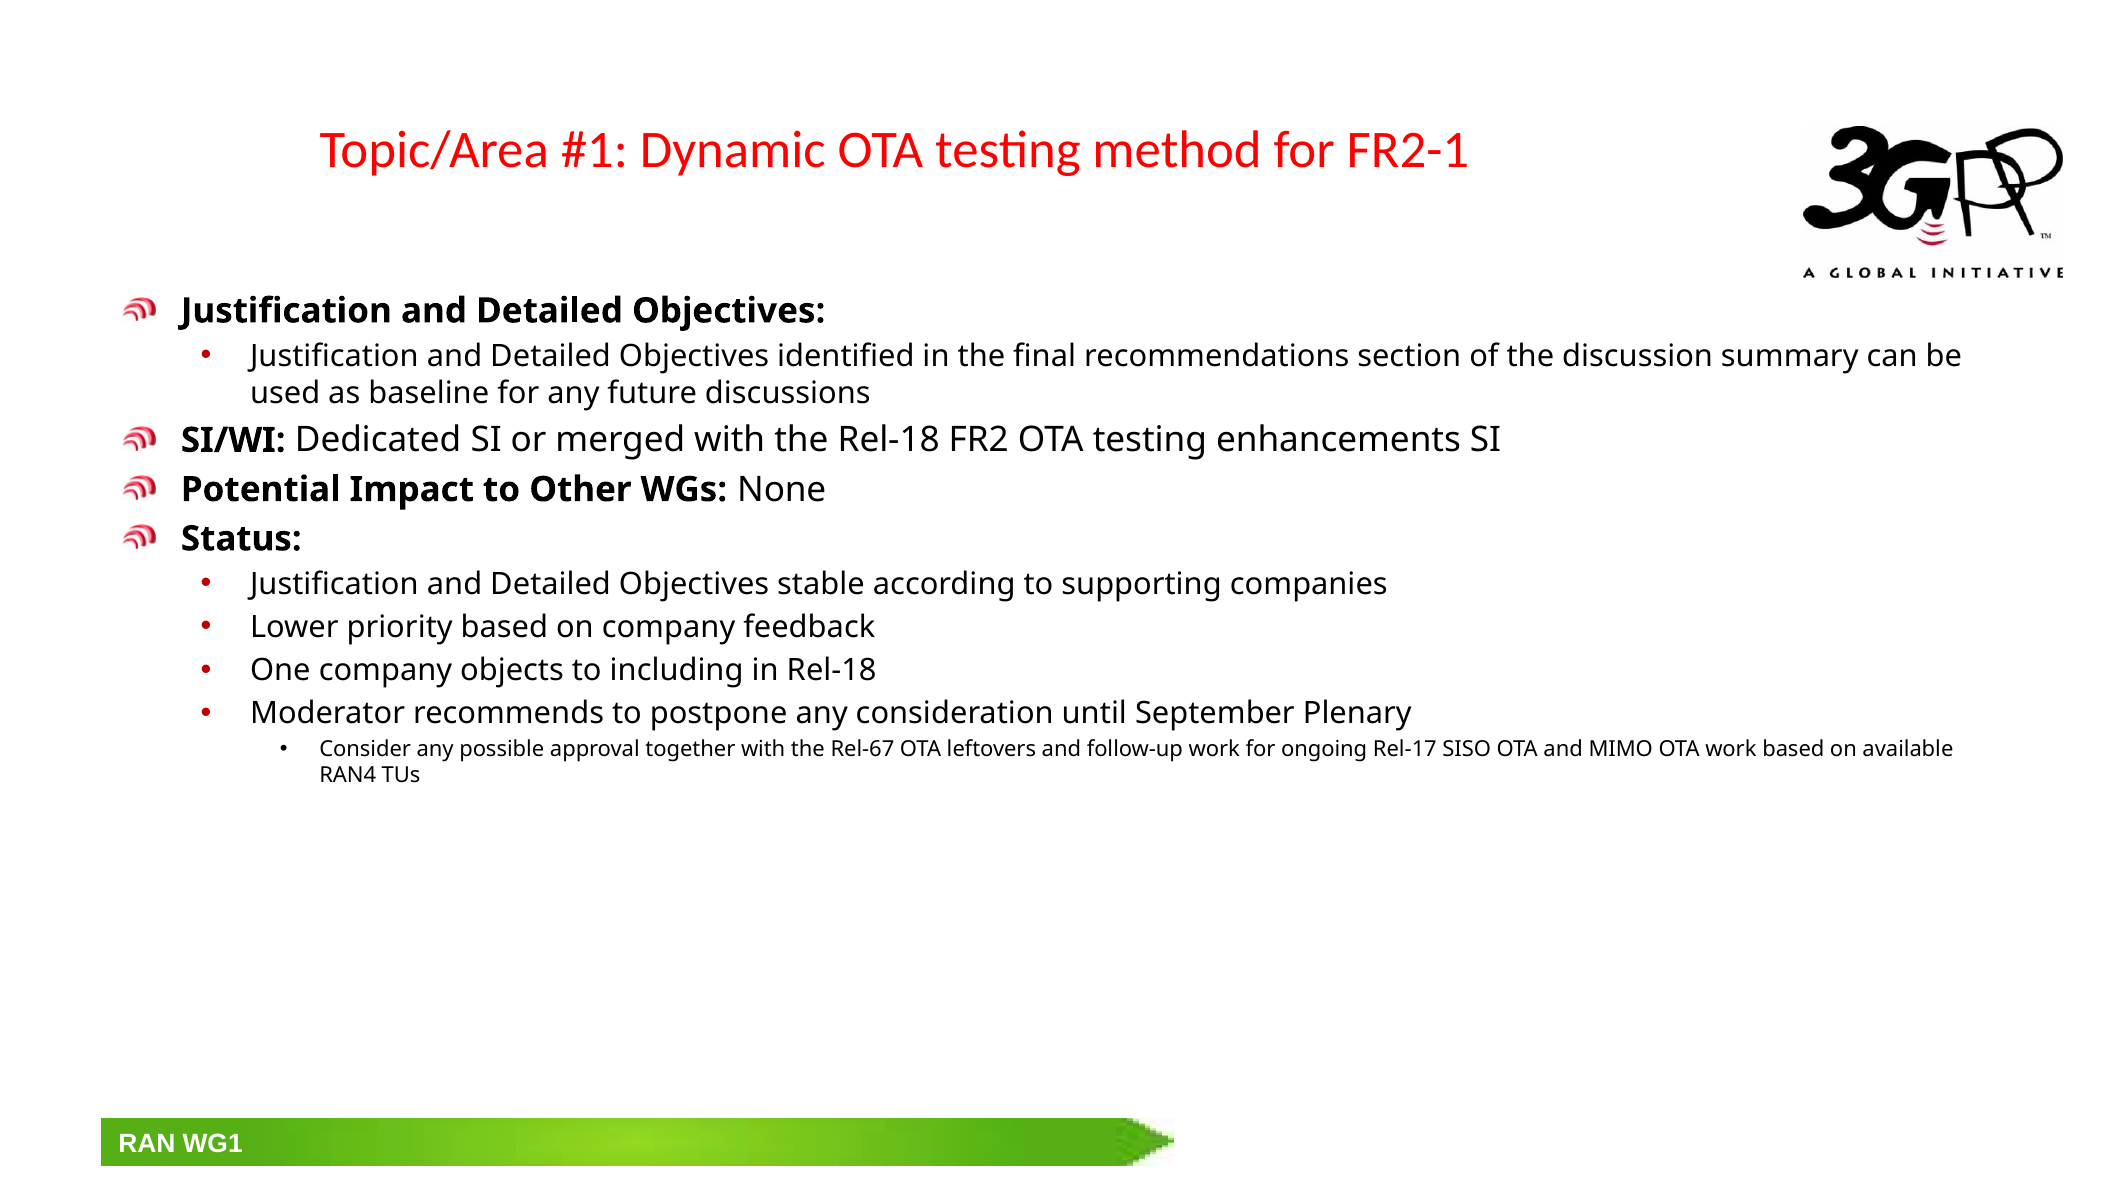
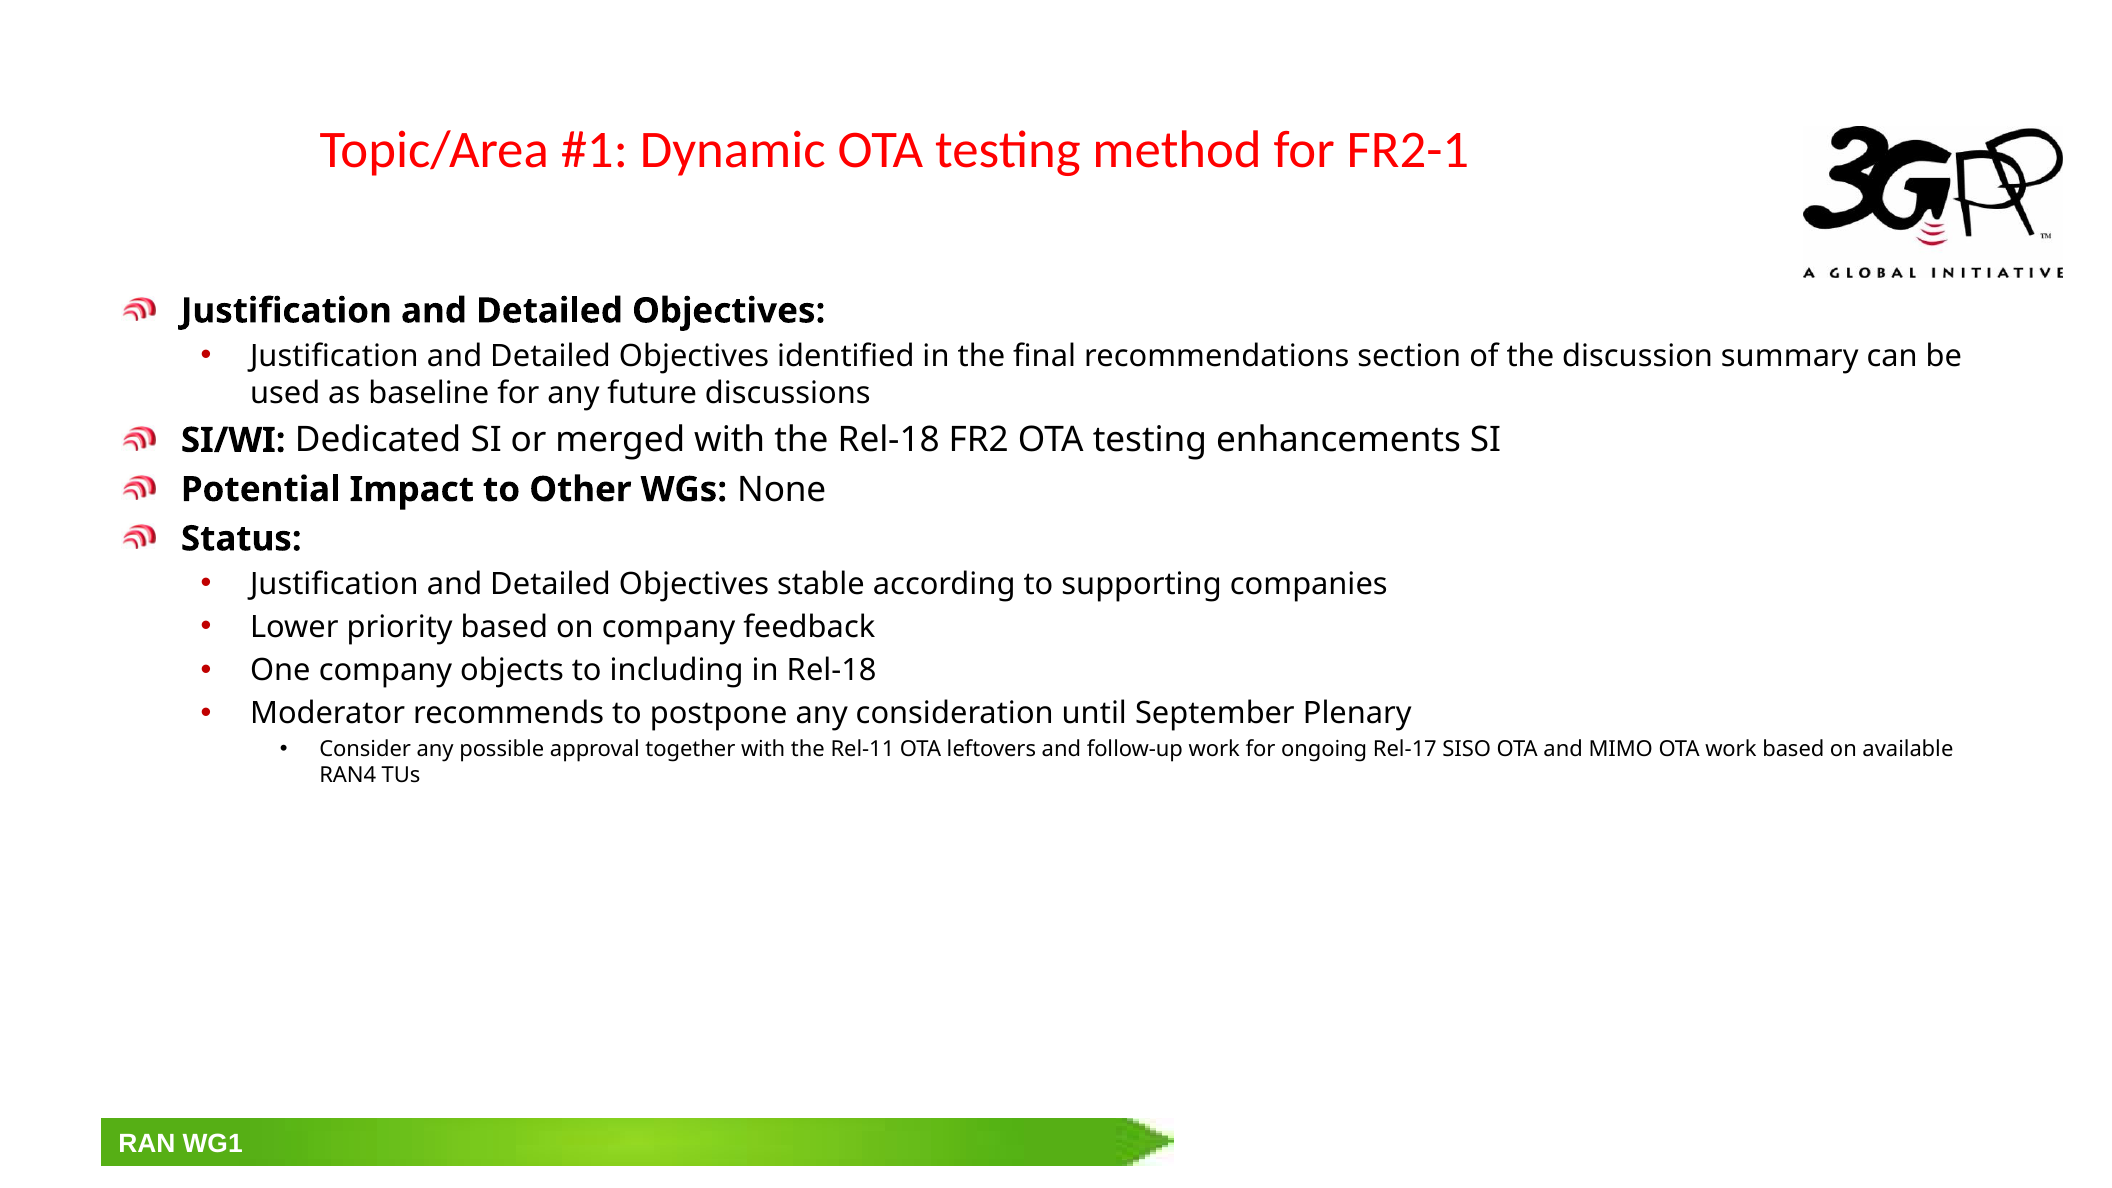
Rel-67: Rel-67 -> Rel-11
